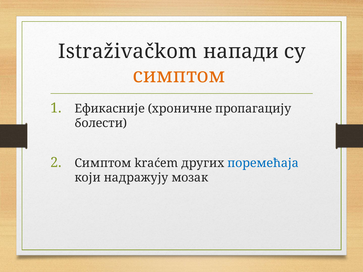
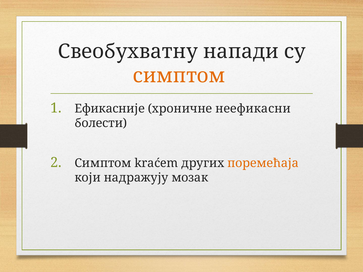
Istraživačkom: Istraživačkom -> Свеобухватну
пропагацију: пропагацију -> неефикасни
поремећаја colour: blue -> orange
